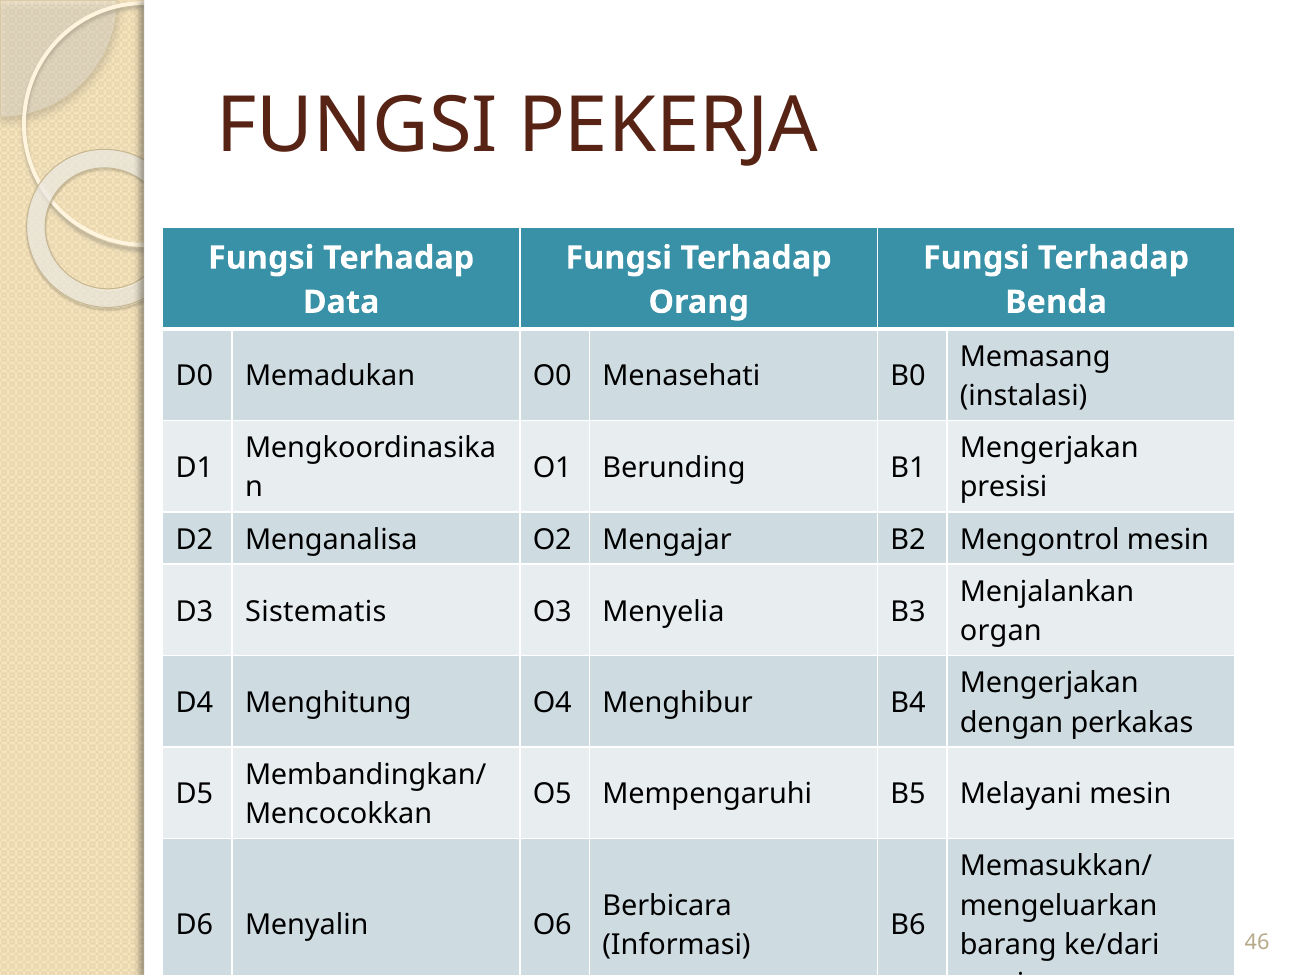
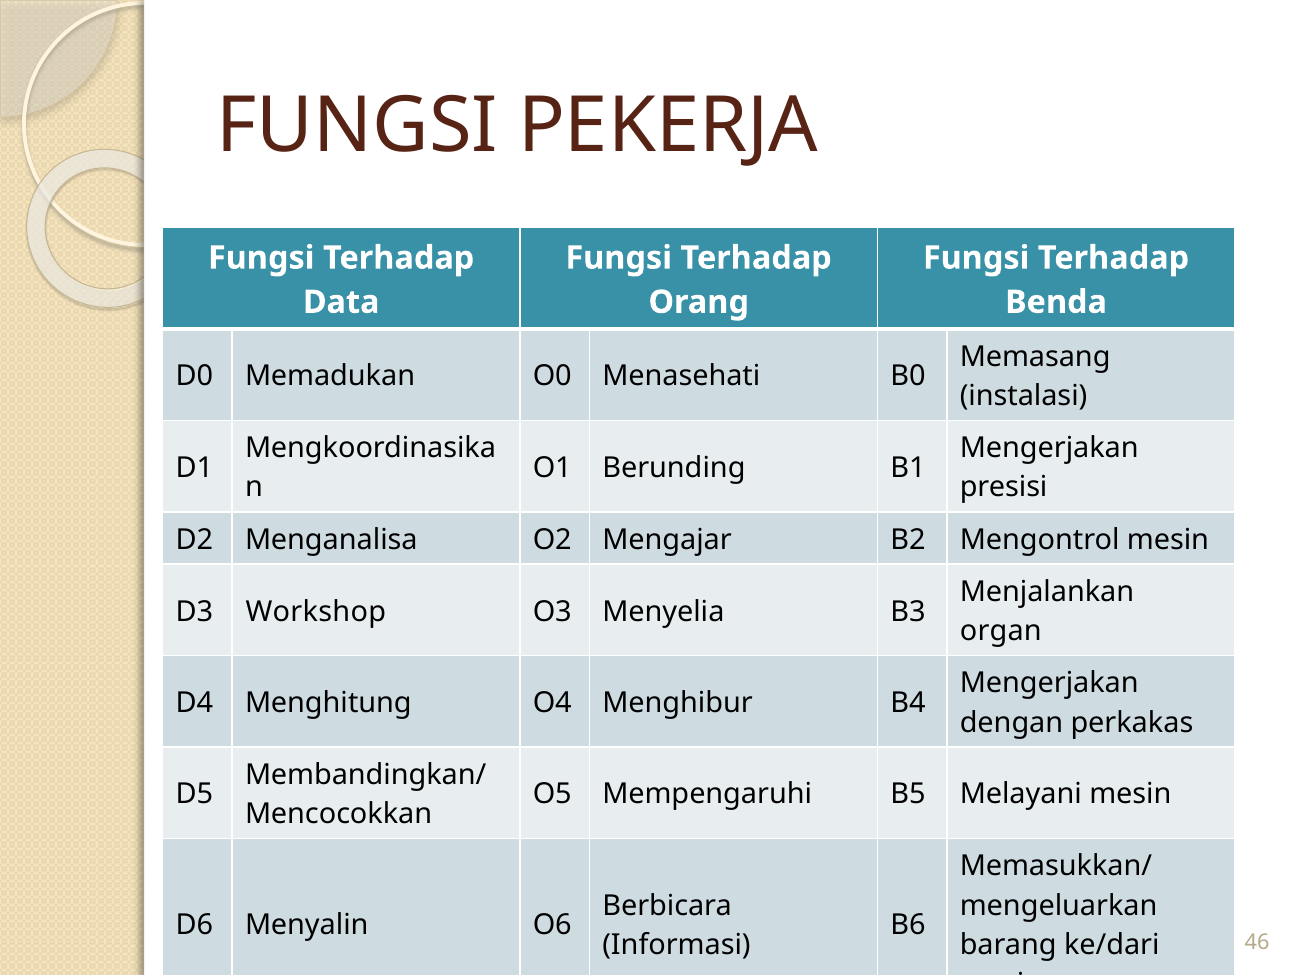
Sistematis: Sistematis -> Workshop
